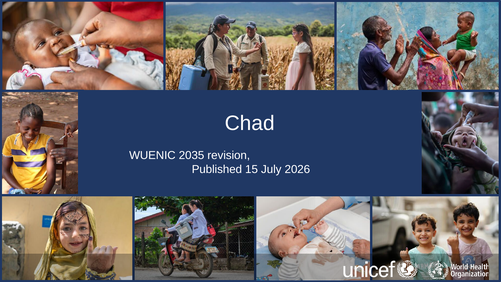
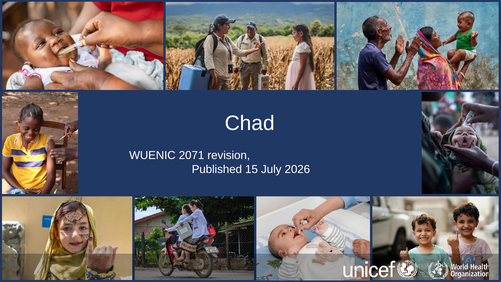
2035: 2035 -> 2071
